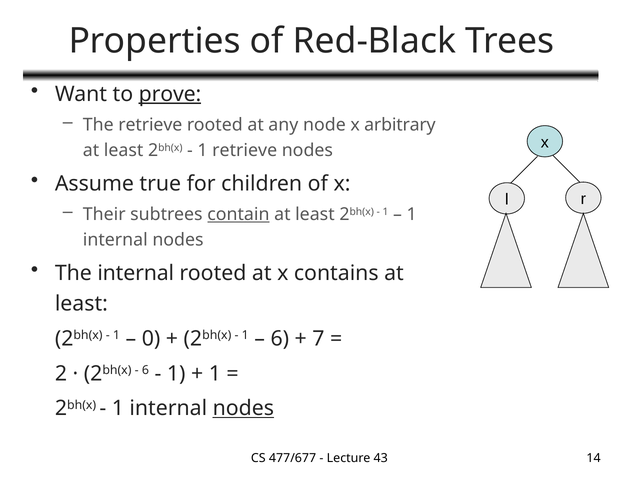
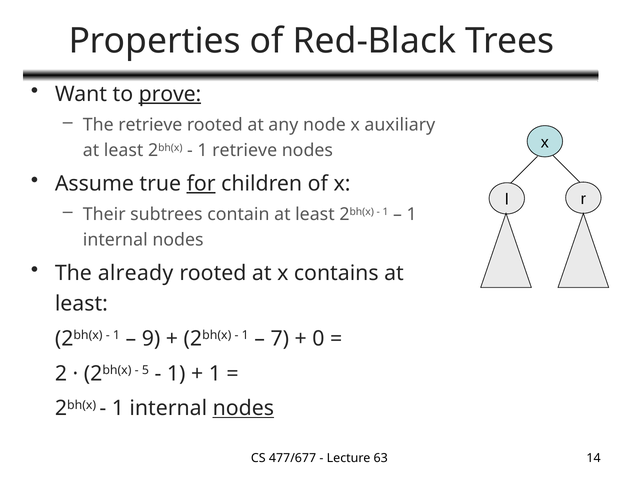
arbitrary: arbitrary -> auxiliary
for underline: none -> present
contain underline: present -> none
The internal: internal -> already
0: 0 -> 9
6 at (280, 339): 6 -> 7
7: 7 -> 0
6 at (145, 370): 6 -> 5
43: 43 -> 63
